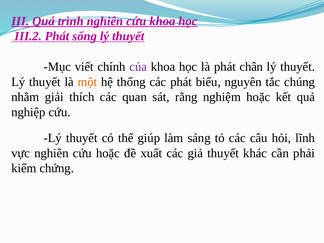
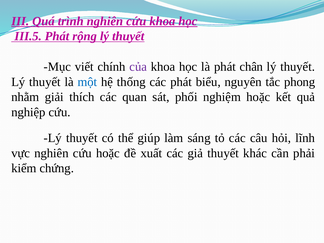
III.2: III.2 -> III.5
sống: sống -> rộng
một colour: orange -> blue
chúng: chúng -> phong
rằng: rằng -> phối
